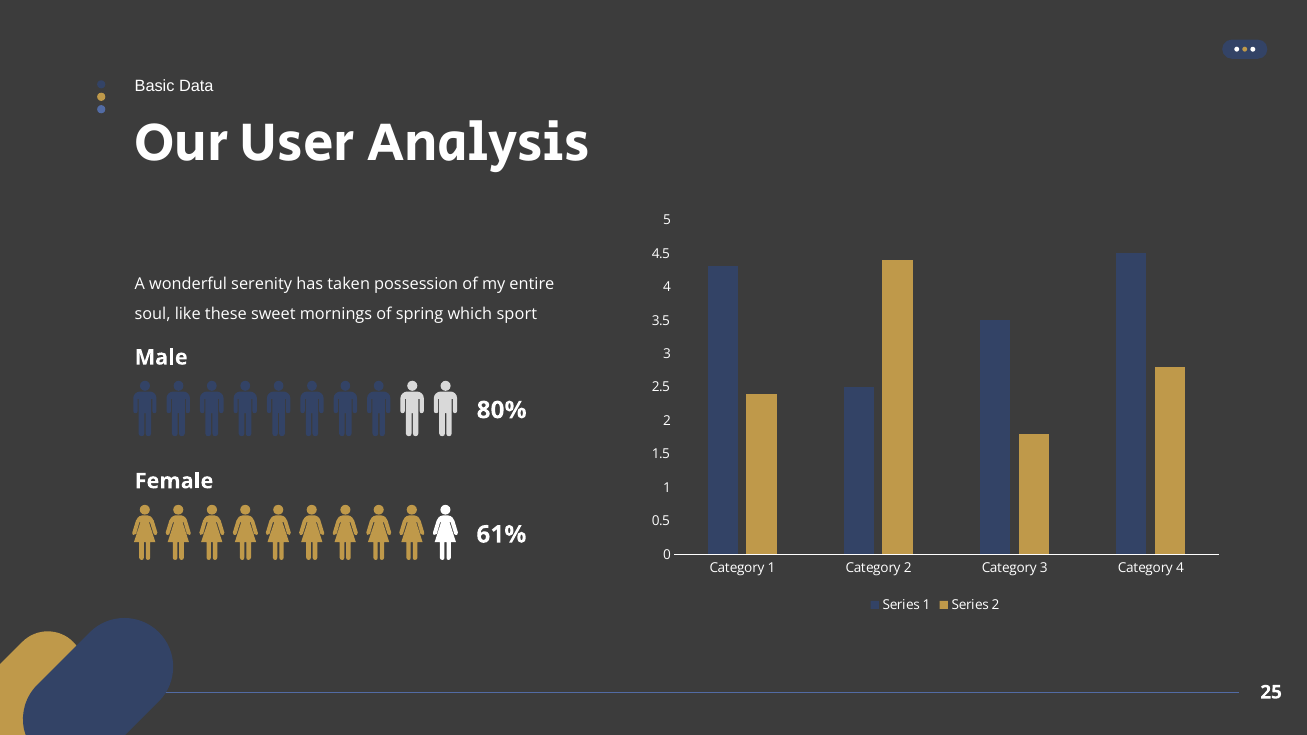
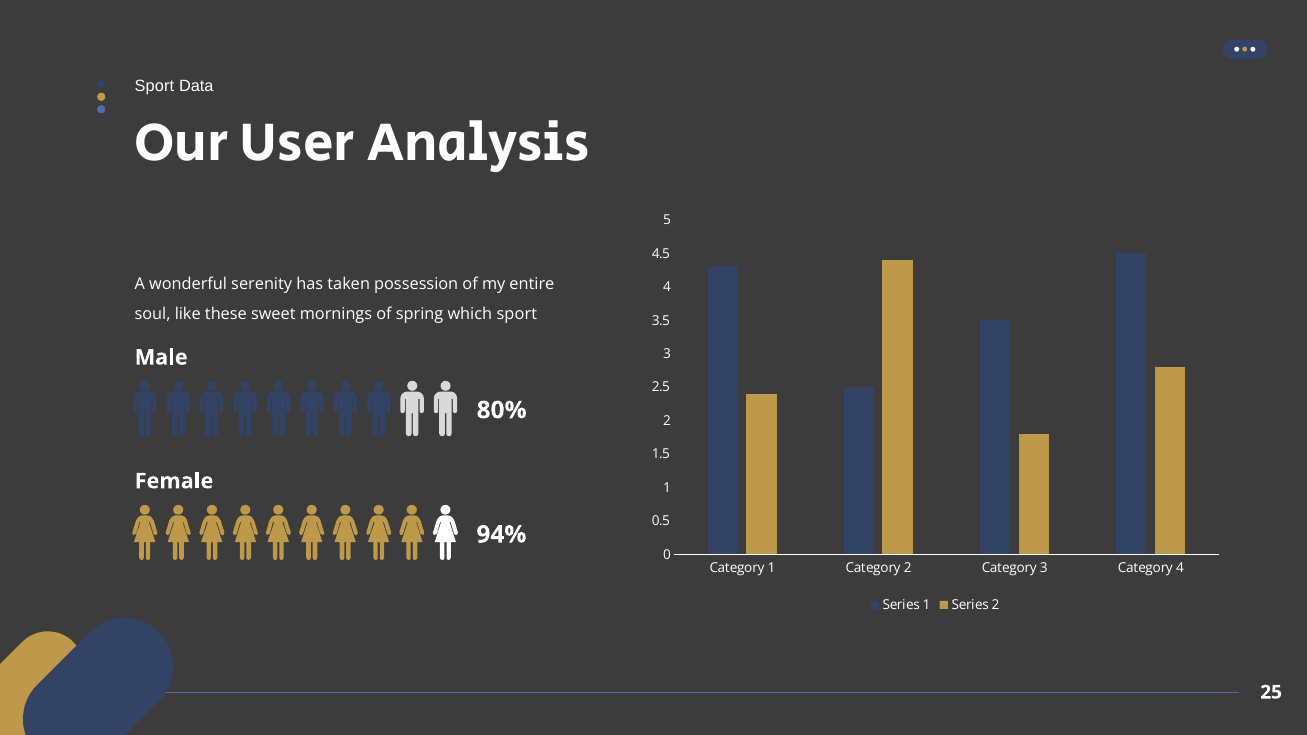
Basic at (155, 86): Basic -> Sport
61%: 61% -> 94%
